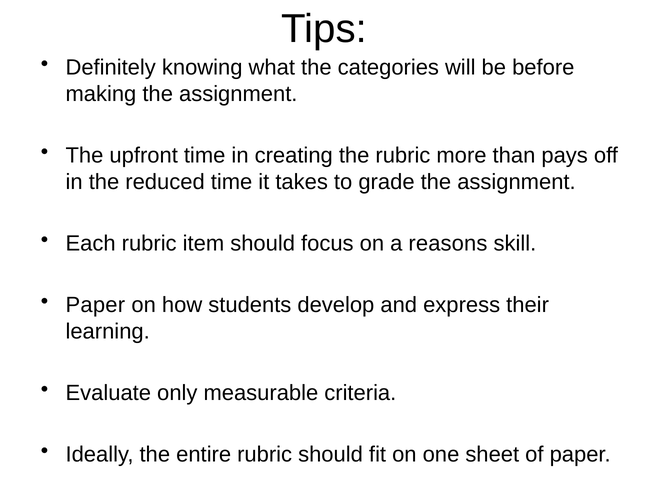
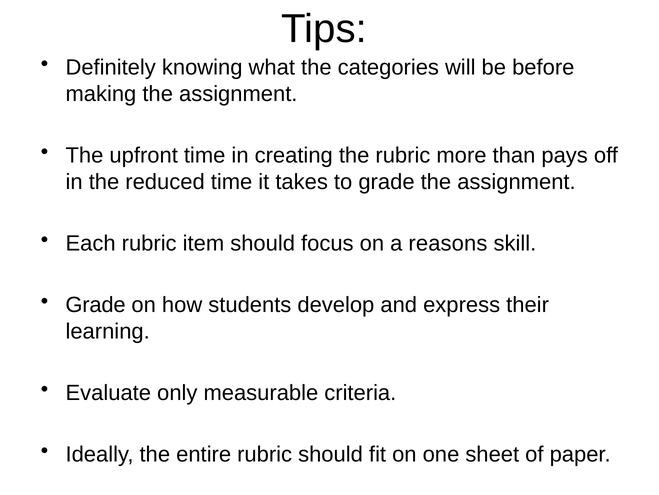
Paper at (95, 305): Paper -> Grade
